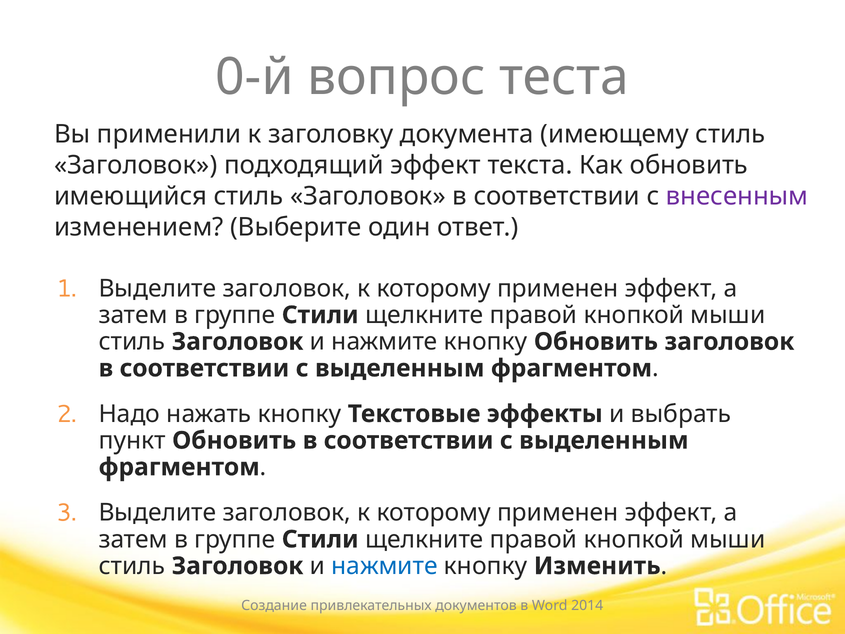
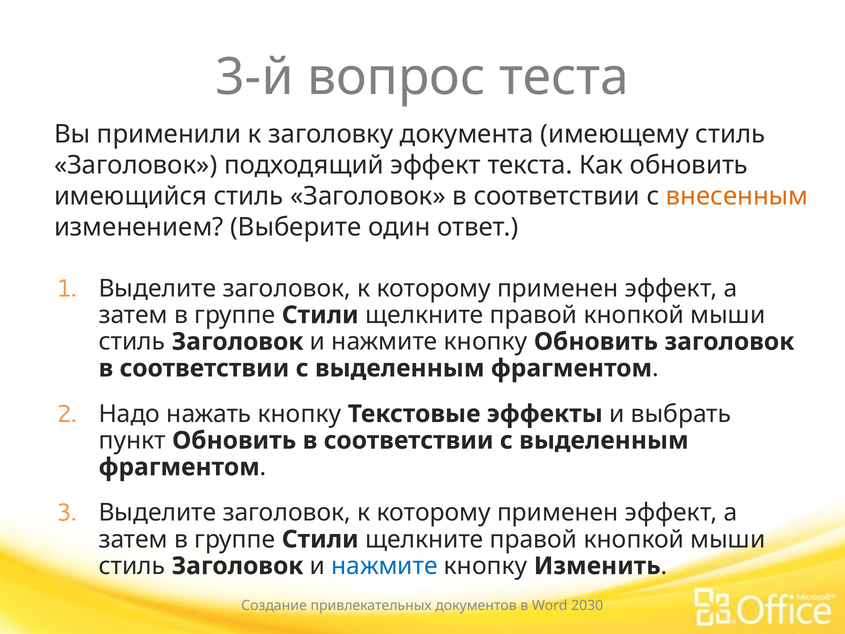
0-й: 0-й -> 3-й
внесенным colour: purple -> orange
2014: 2014 -> 2030
